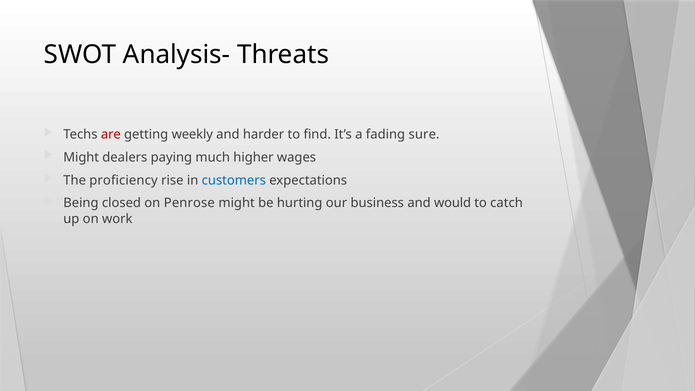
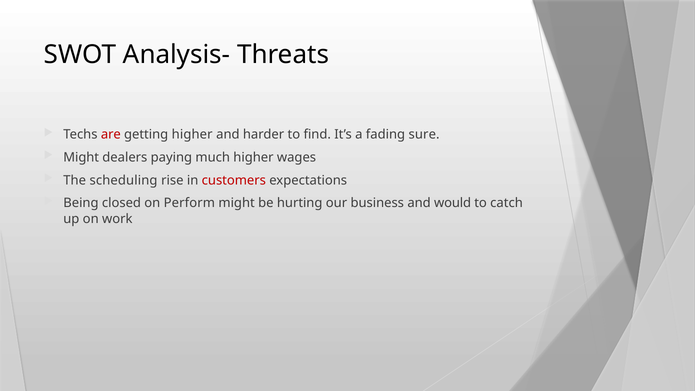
getting weekly: weekly -> higher
proficiency: proficiency -> scheduling
customers colour: blue -> red
Penrose: Penrose -> Perform
